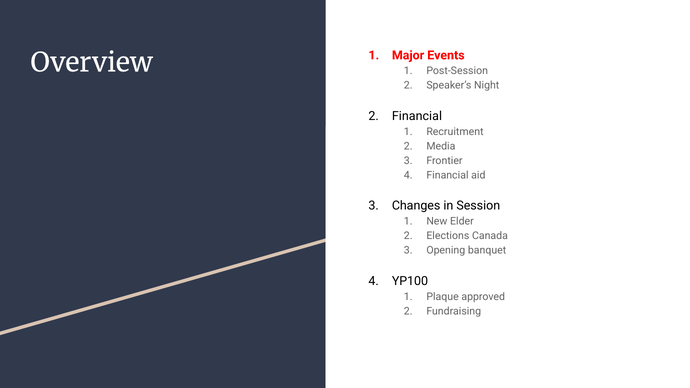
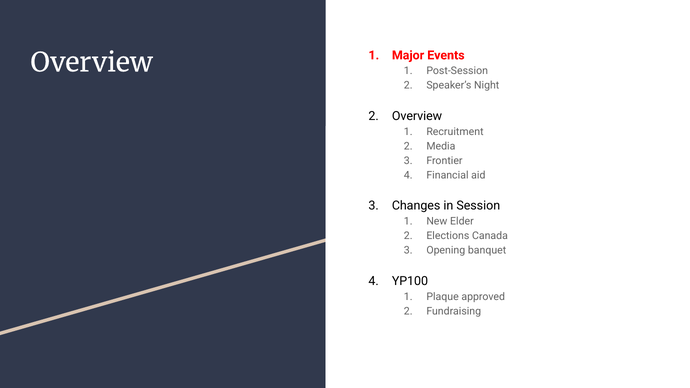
Financial at (417, 116): Financial -> Overview
